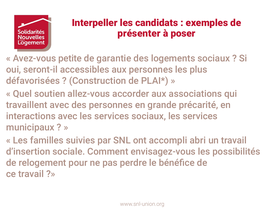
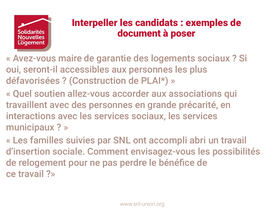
présenter: présenter -> document
petite: petite -> maire
